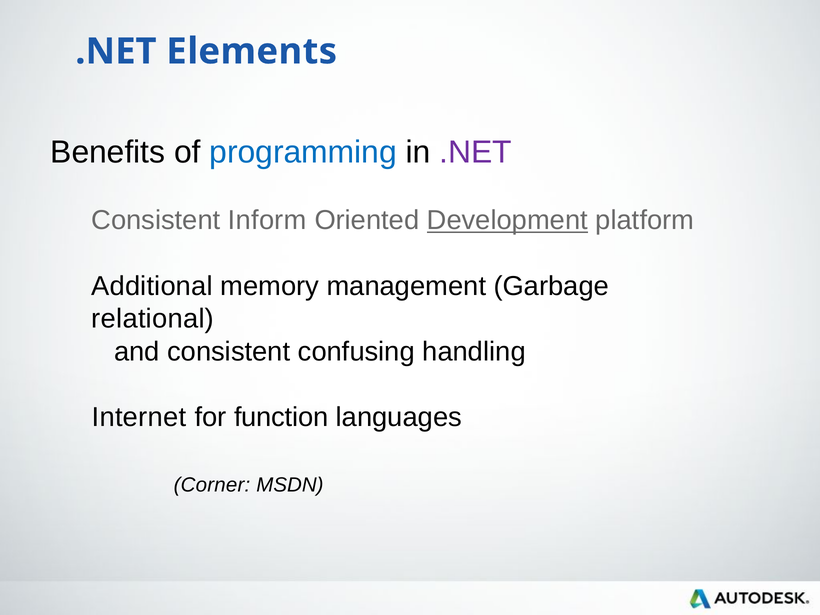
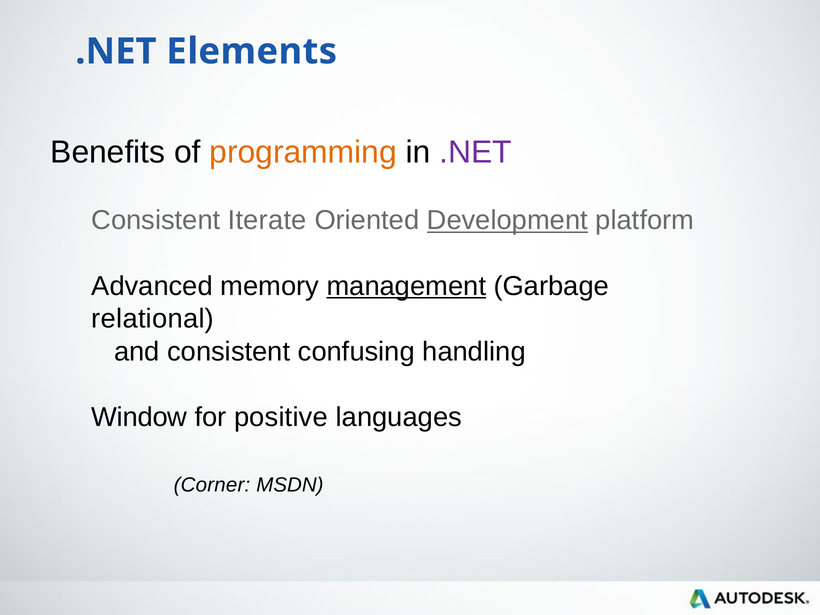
programming colour: blue -> orange
Inform: Inform -> Iterate
Additional: Additional -> Advanced
management underline: none -> present
Internet: Internet -> Window
function: function -> positive
